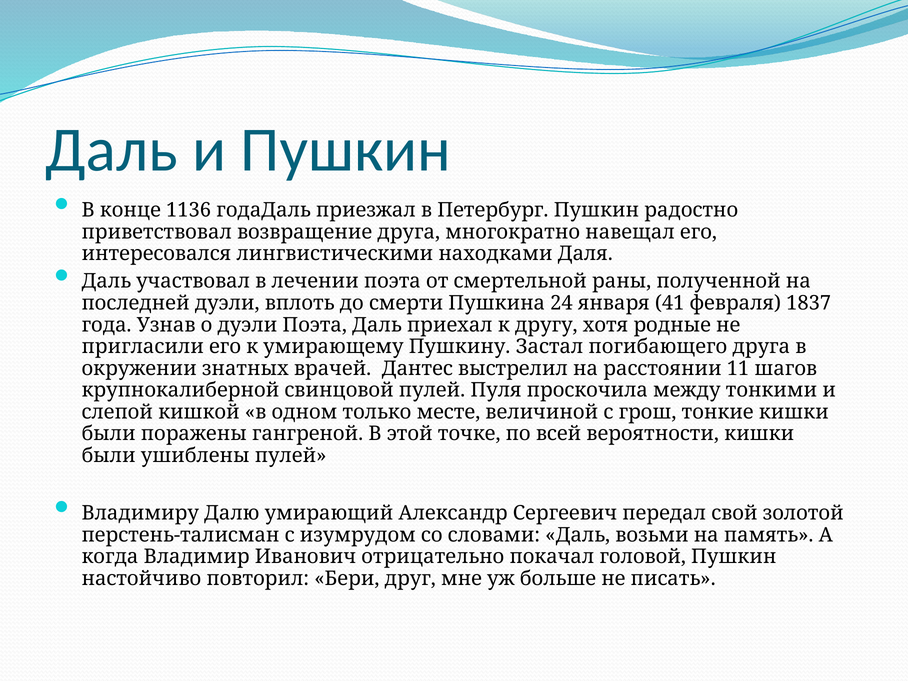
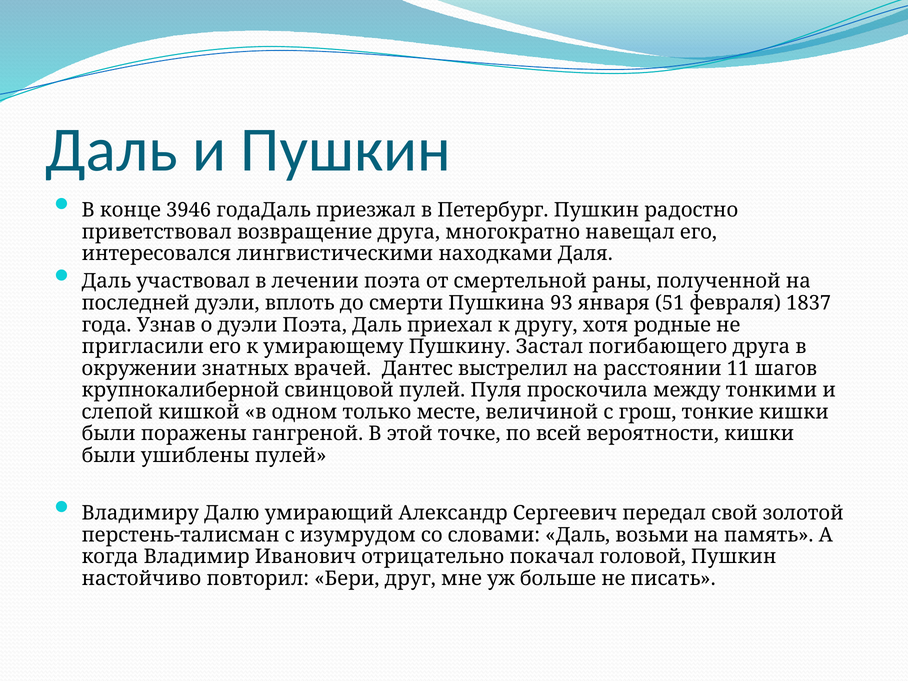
1136: 1136 -> 3946
24: 24 -> 93
41: 41 -> 51
